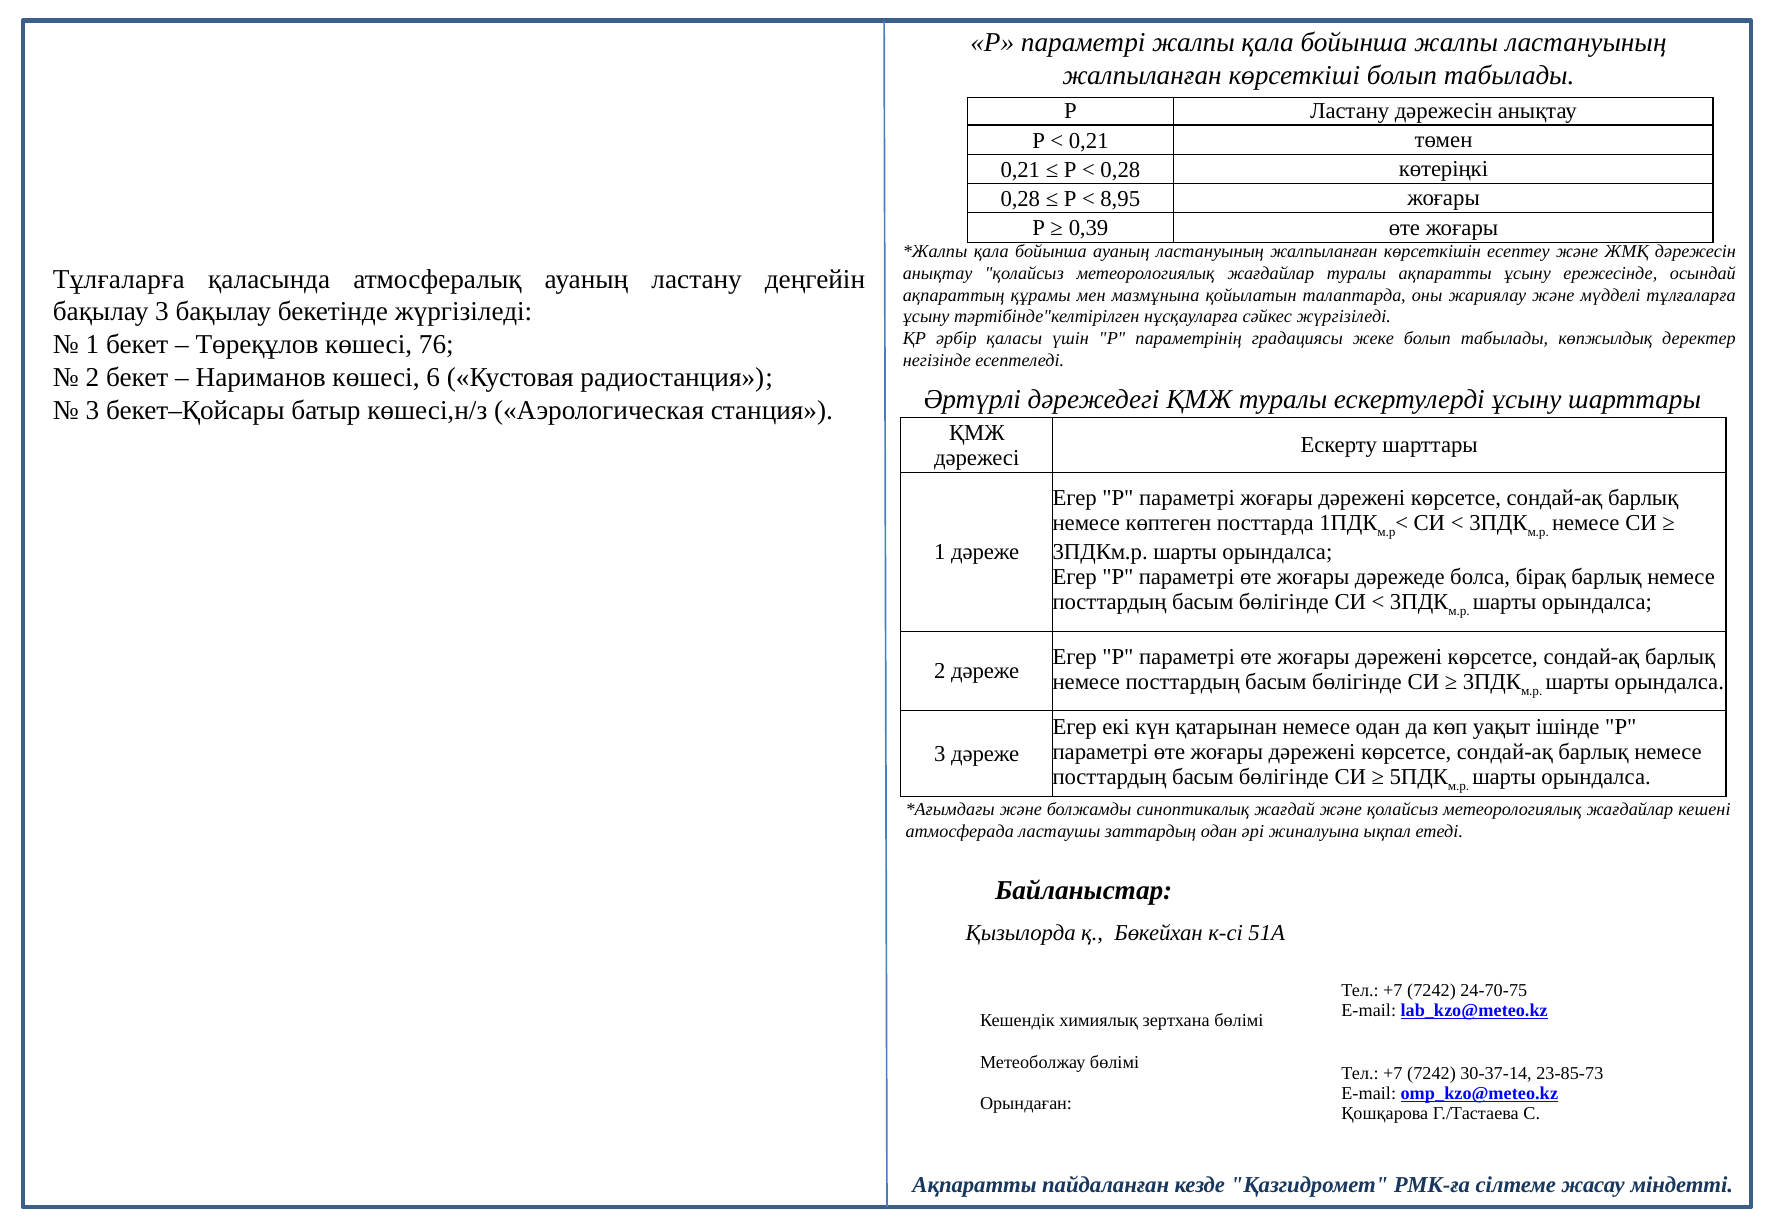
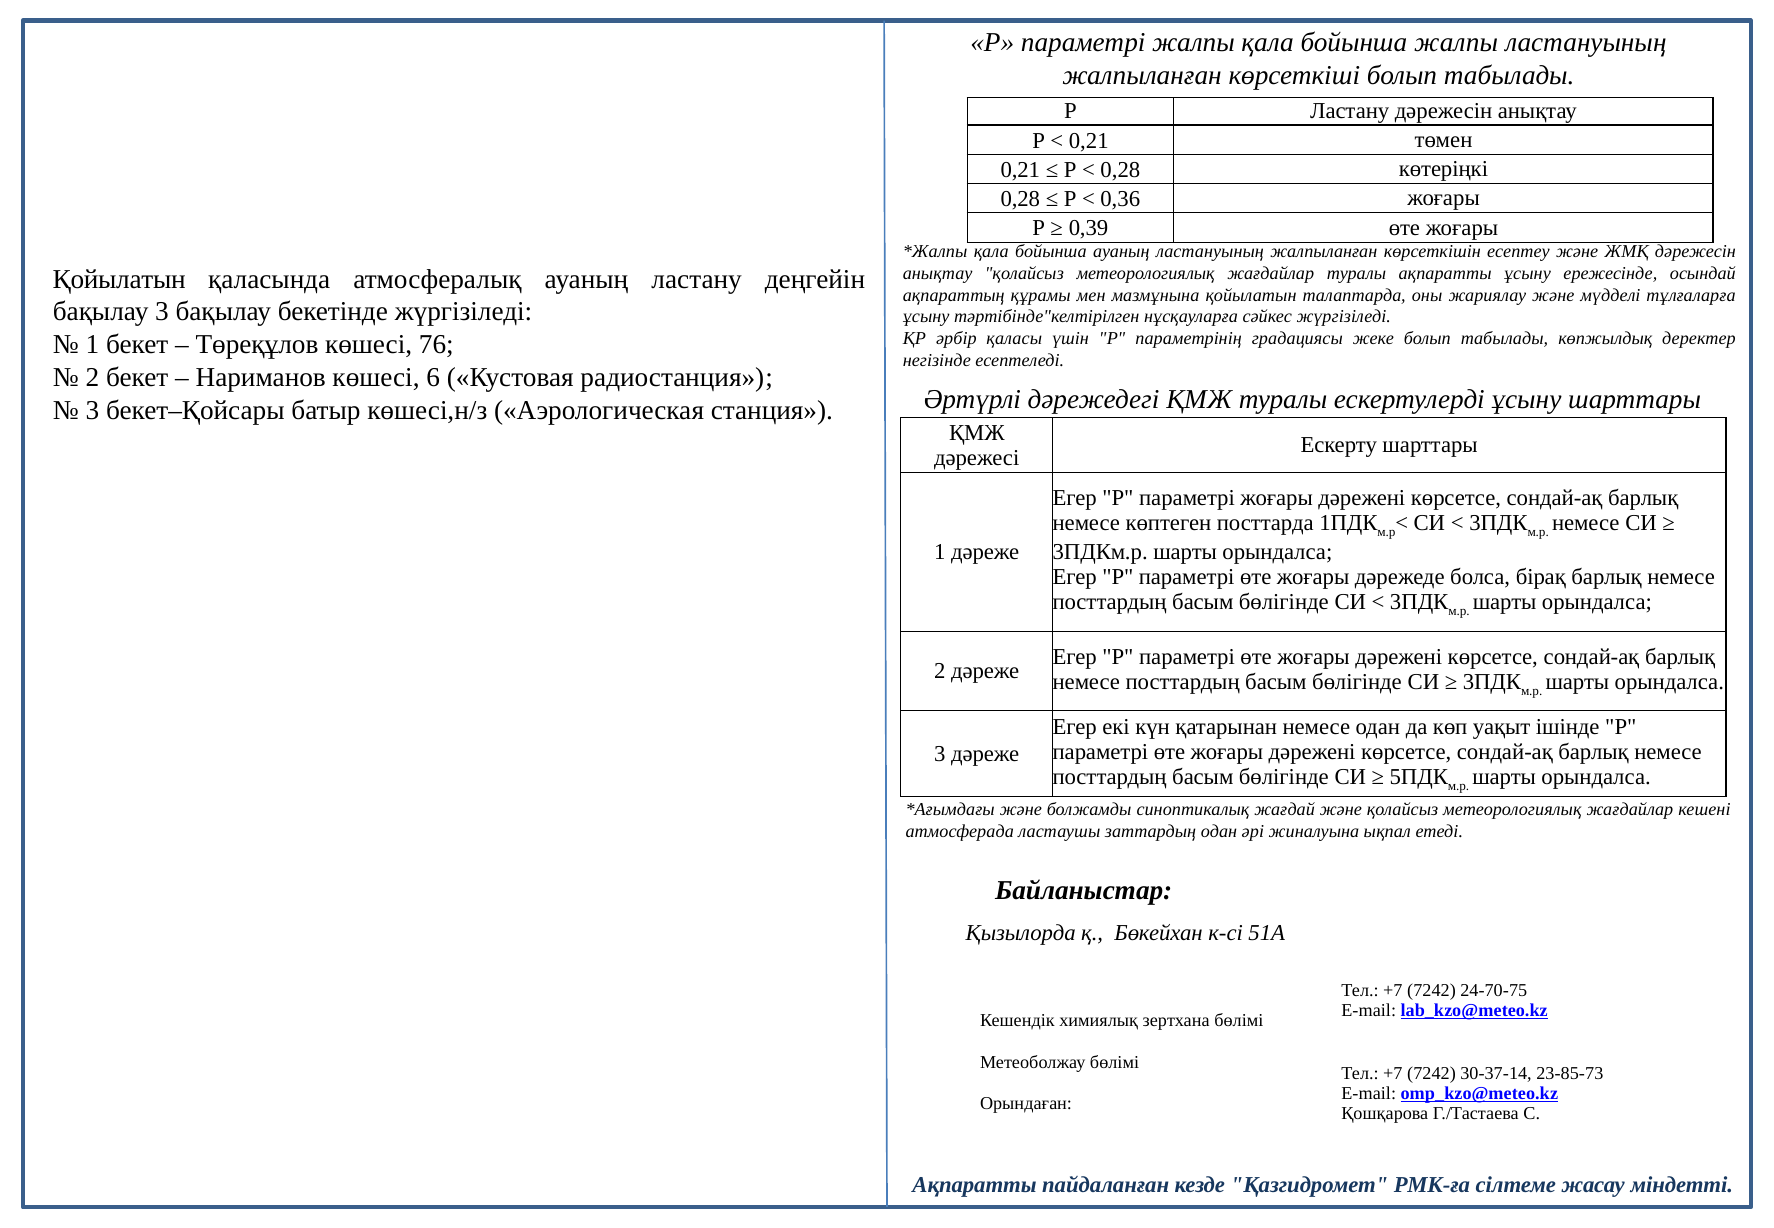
8,95: 8,95 -> 0,36
Тұлғаларға at (119, 279): Тұлғаларға -> Қойылатын
